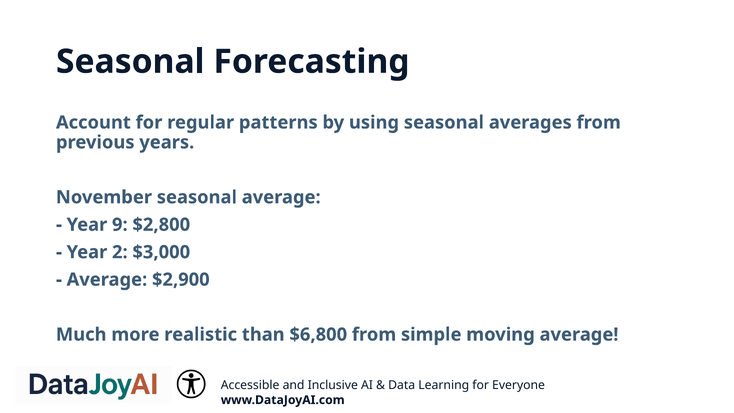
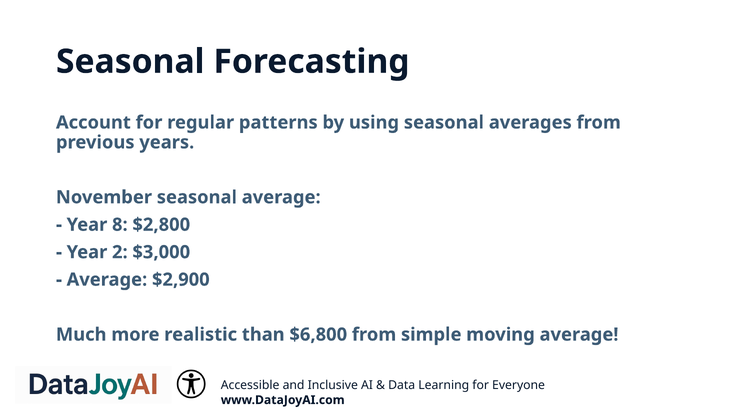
9: 9 -> 8
